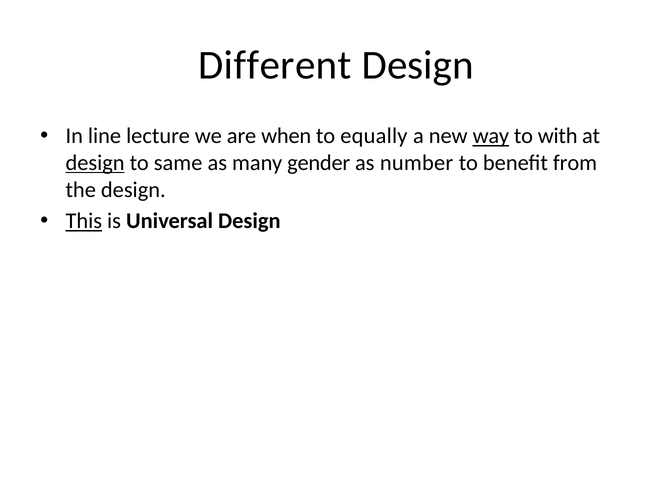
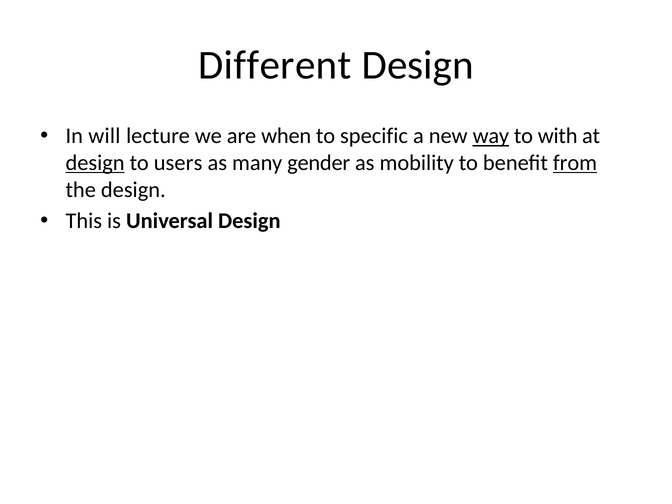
line: line -> will
equally: equally -> specific
same: same -> users
number: number -> mobility
from underline: none -> present
This underline: present -> none
